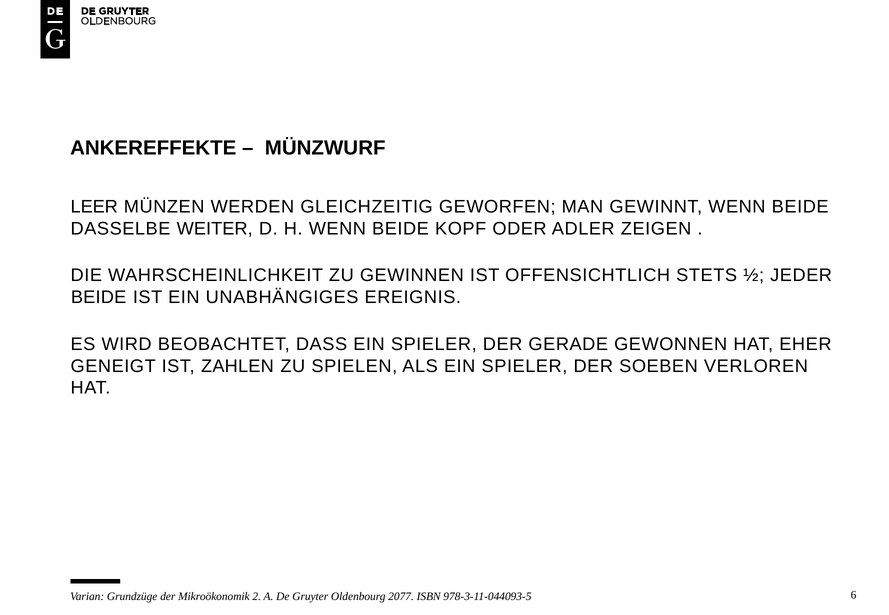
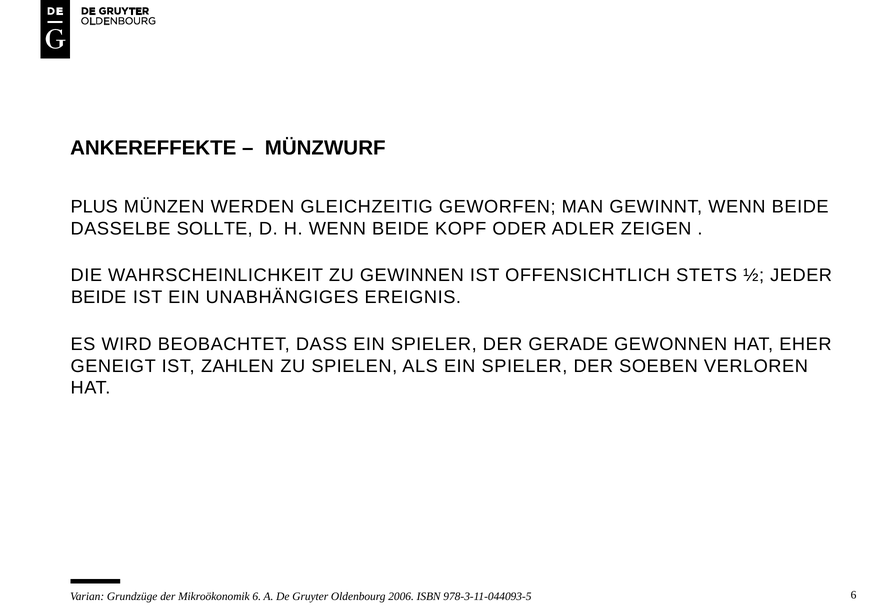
LEER: LEER -> PLUS
WEITER: WEITER -> SOLLTE
Mikroökonomik 2: 2 -> 6
2077: 2077 -> 2006
